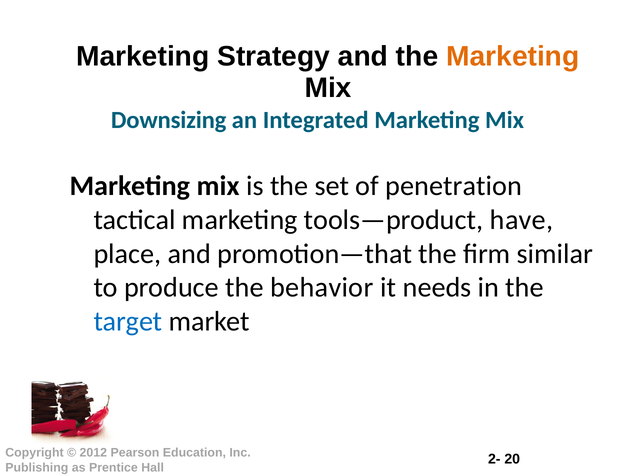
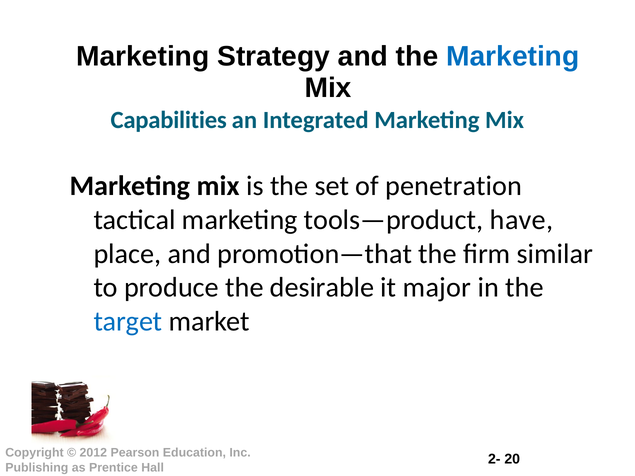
Marketing at (513, 56) colour: orange -> blue
Downsizing: Downsizing -> Capabilities
behavior: behavior -> desirable
needs: needs -> major
